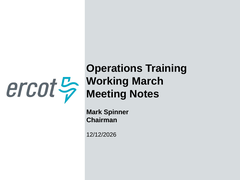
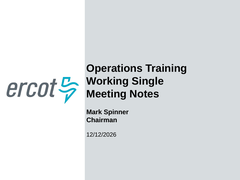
March: March -> Single
